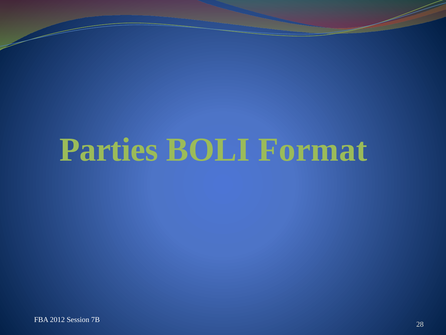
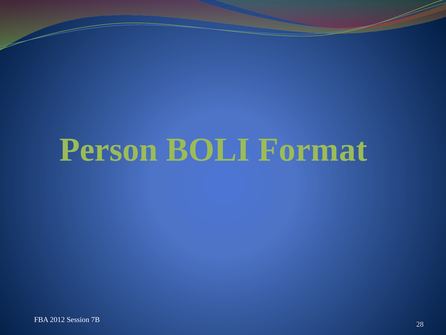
Parties: Parties -> Person
